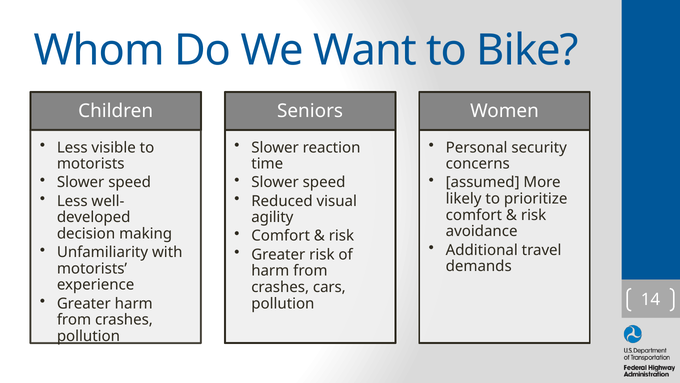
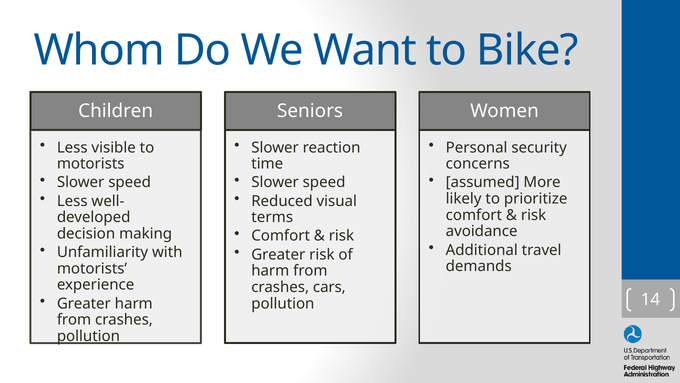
agility: agility -> terms
